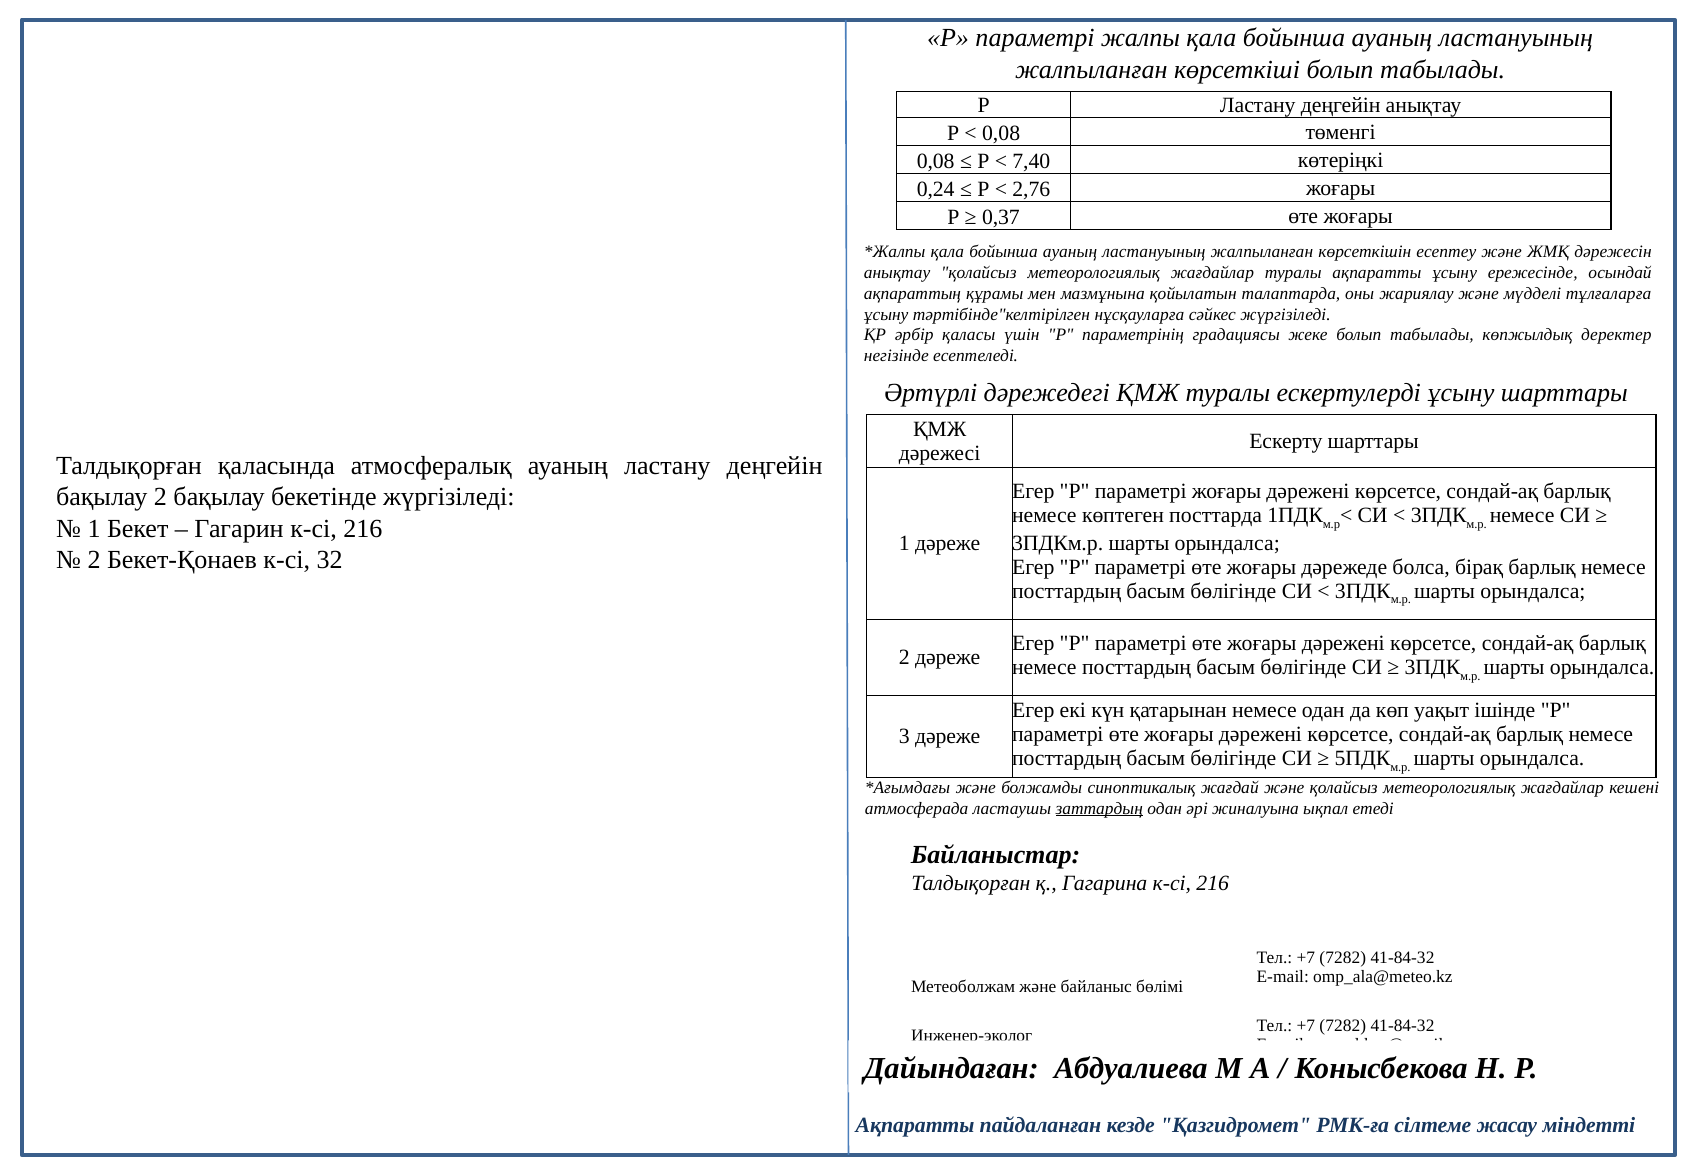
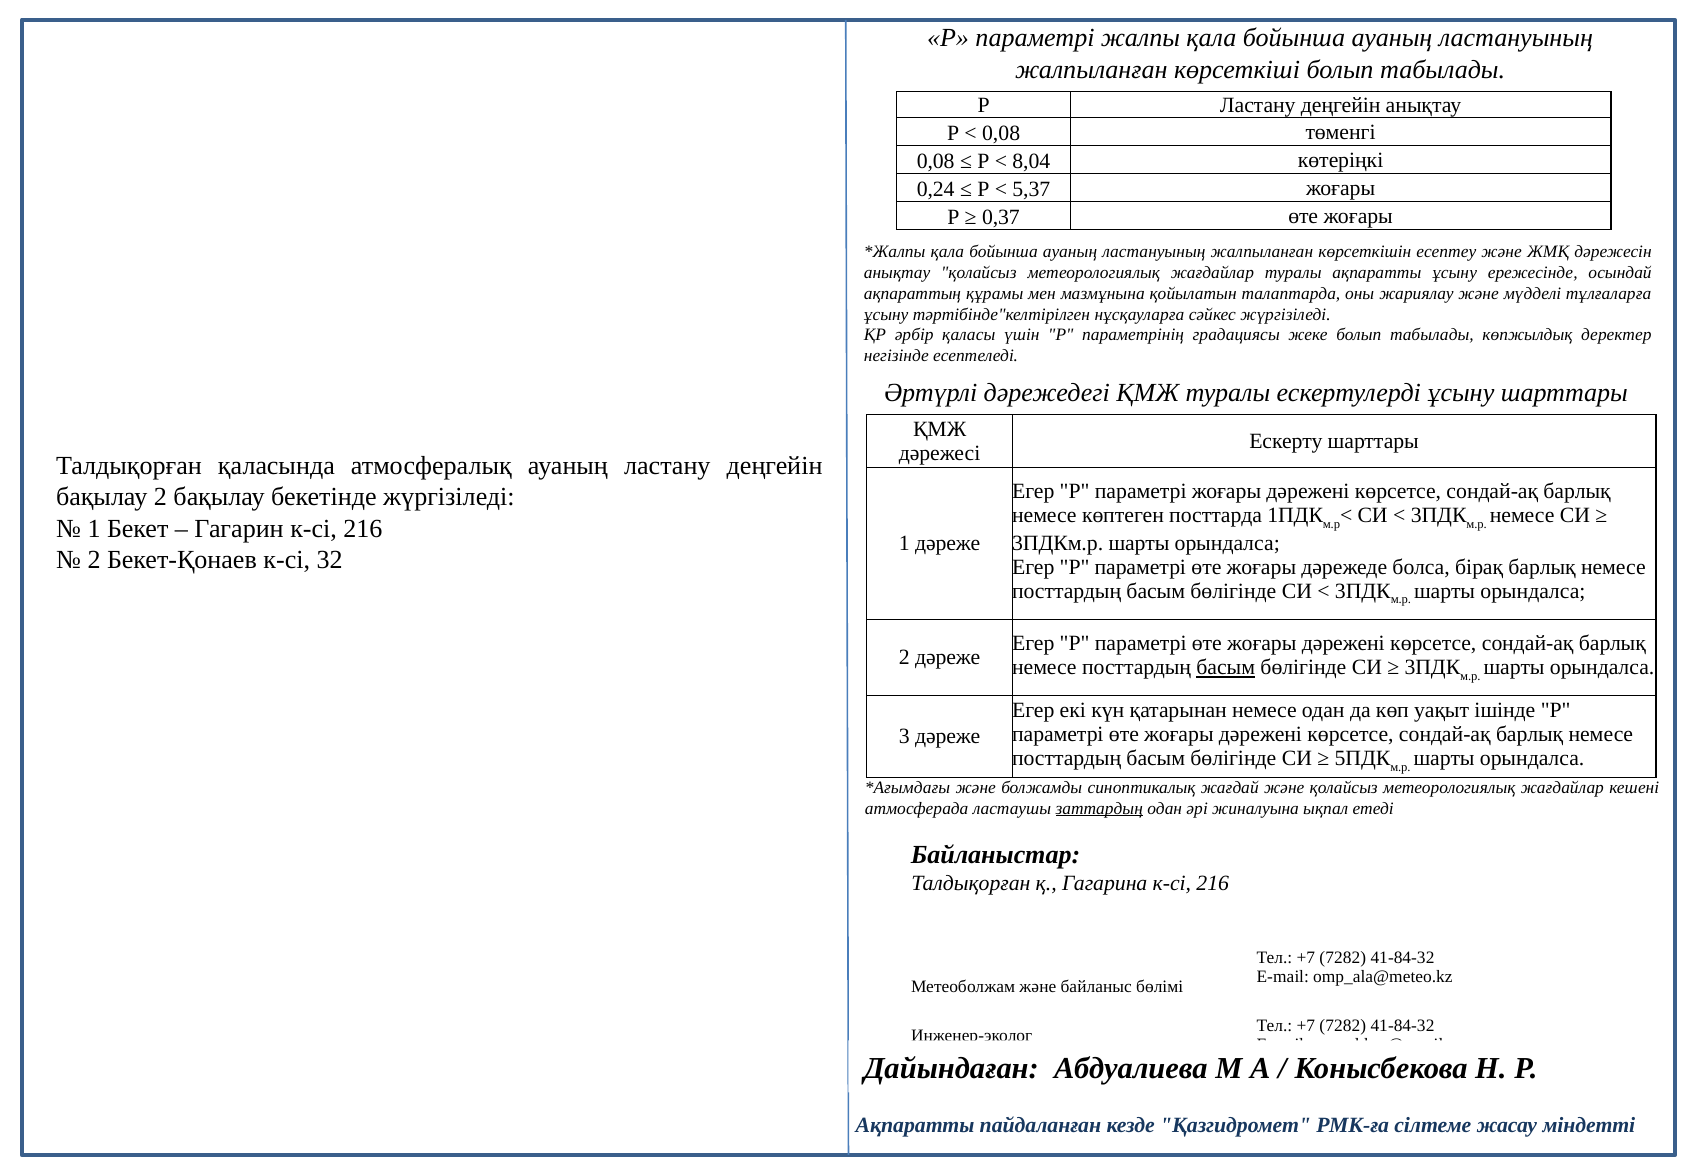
7,40: 7,40 -> 8,04
2,76: 2,76 -> 5,37
басым at (1226, 667) underline: none -> present
